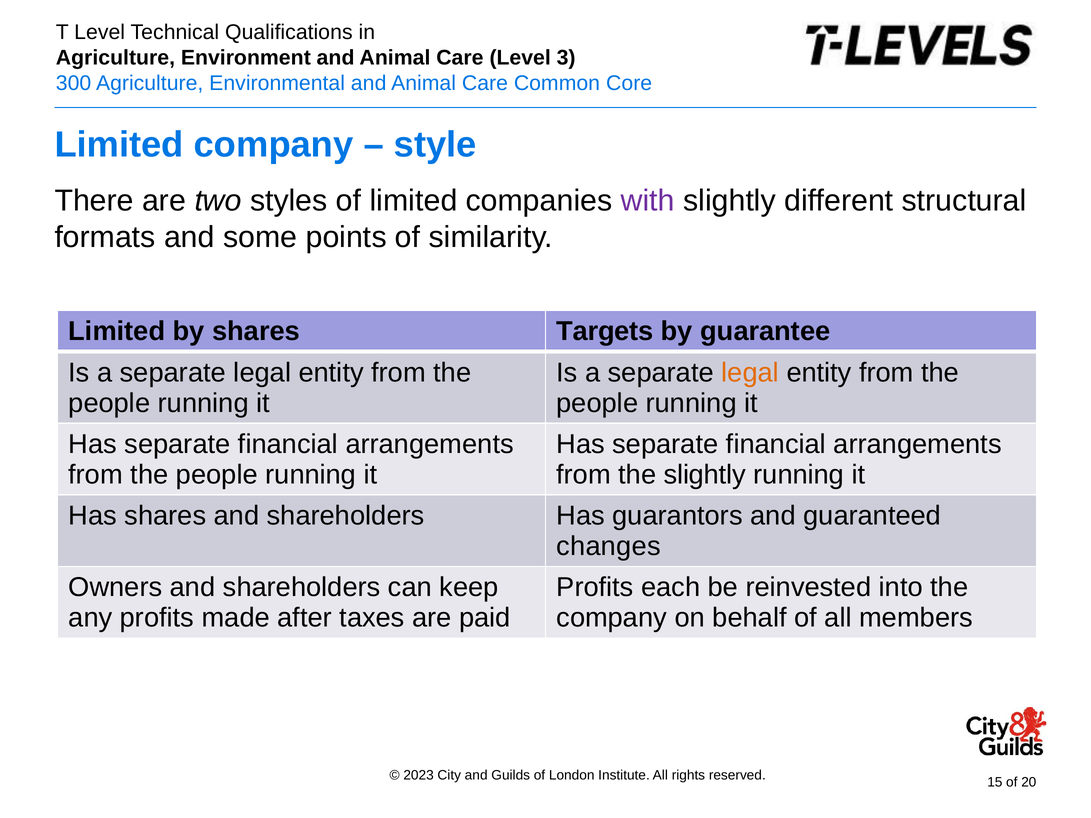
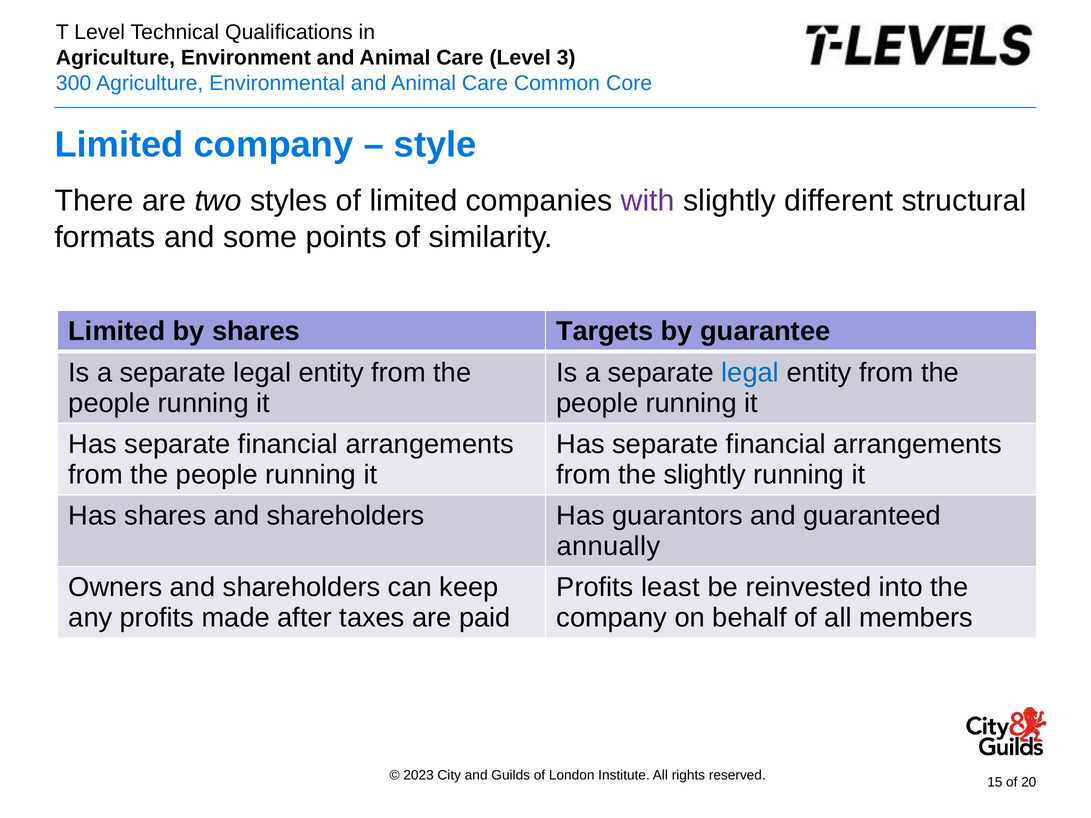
legal at (750, 373) colour: orange -> blue
changes: changes -> annually
each: each -> least
